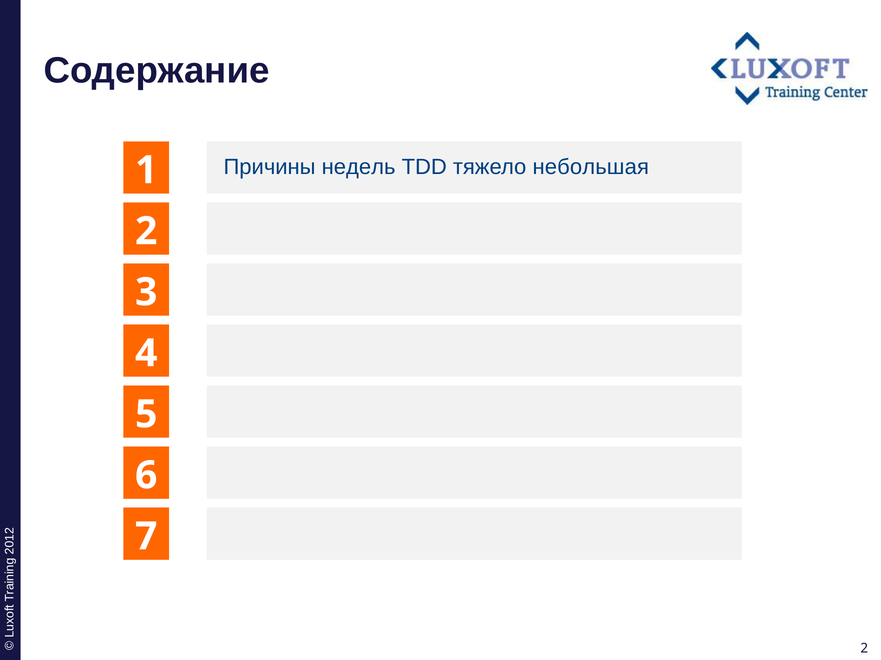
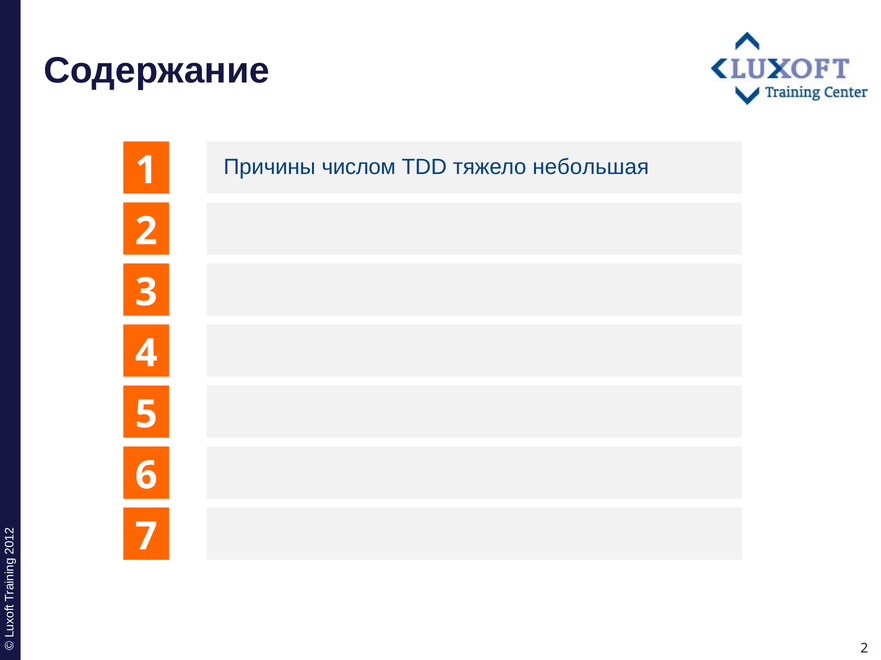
недель: недель -> числом
